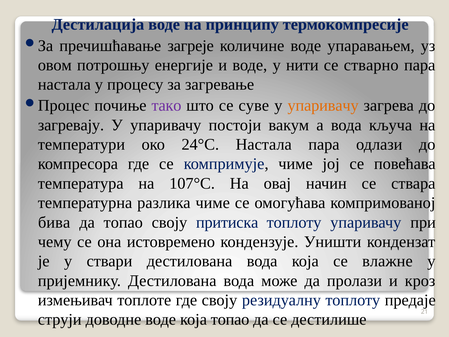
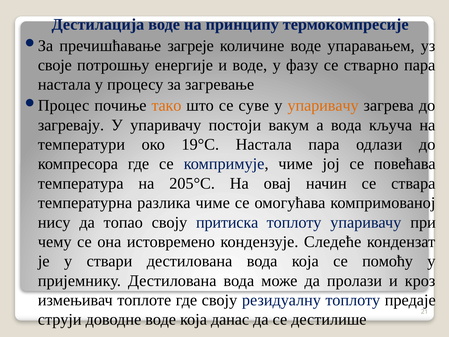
овом: овом -> своје
нити: нити -> фазу
тако colour: purple -> orange
24°С: 24°С -> 19°С
107°С: 107°С -> 205°С
бива: бива -> нису
Уништи: Уништи -> Следеће
влажне: влажне -> помоћу
која топао: топао -> данас
